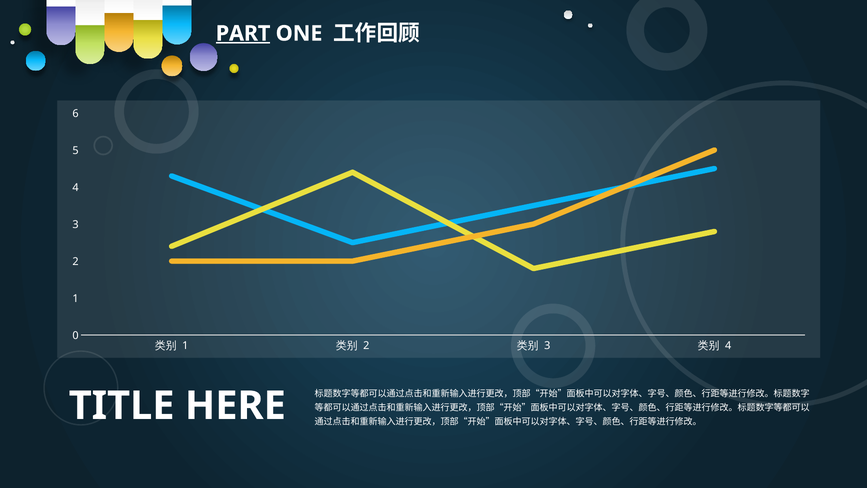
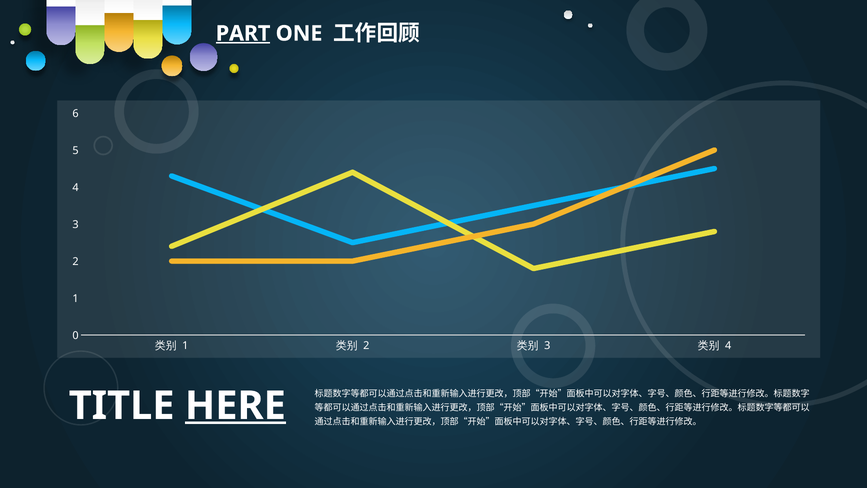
HERE underline: none -> present
